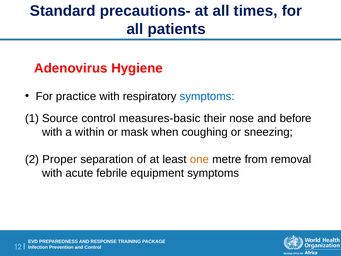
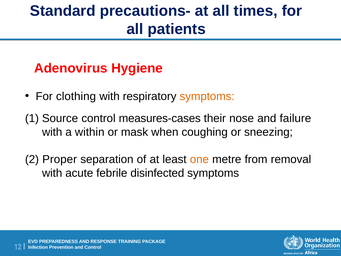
practice: practice -> clothing
symptoms at (207, 96) colour: blue -> orange
measures-basic: measures-basic -> measures-cases
before: before -> failure
equipment: equipment -> disinfected
